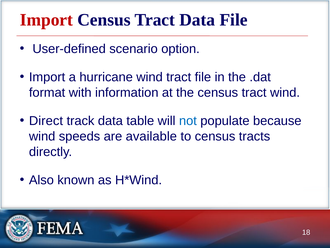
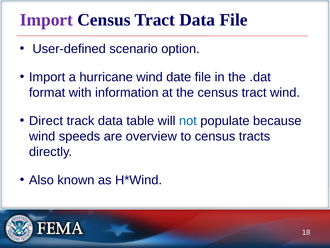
Import at (46, 20) colour: red -> purple
wind tract: tract -> date
available: available -> overview
